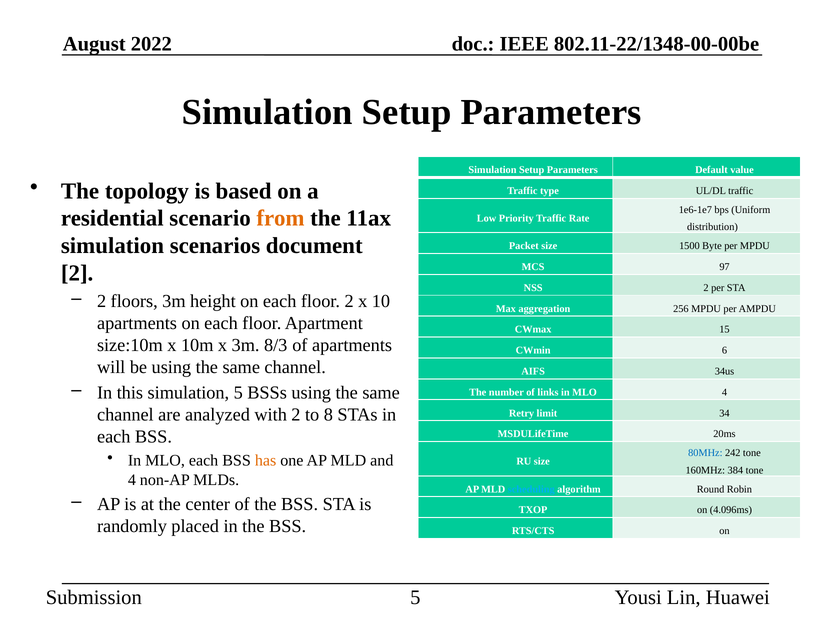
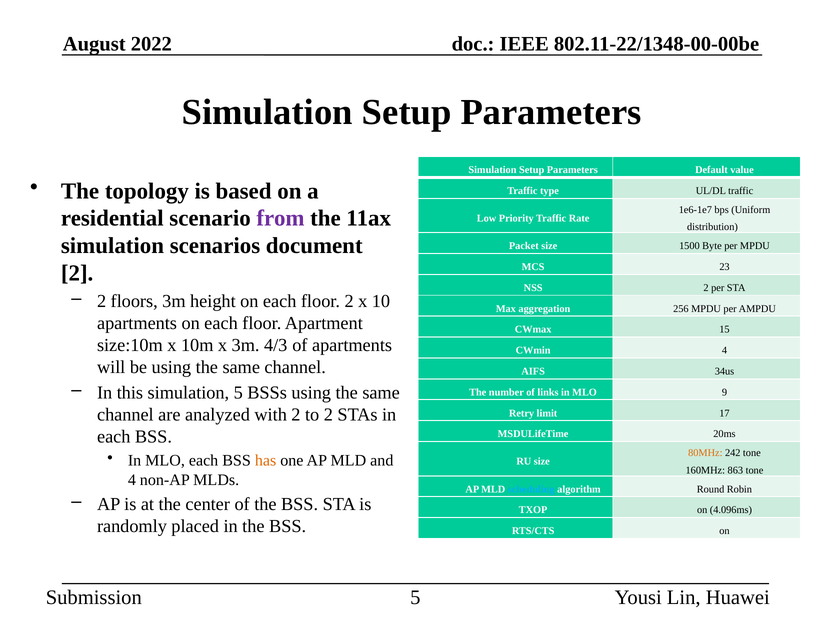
from colour: orange -> purple
97: 97 -> 23
8/3: 8/3 -> 4/3
CWmin 6: 6 -> 4
MLO 4: 4 -> 9
to 8: 8 -> 2
34: 34 -> 17
80MHz colour: blue -> orange
384: 384 -> 863
